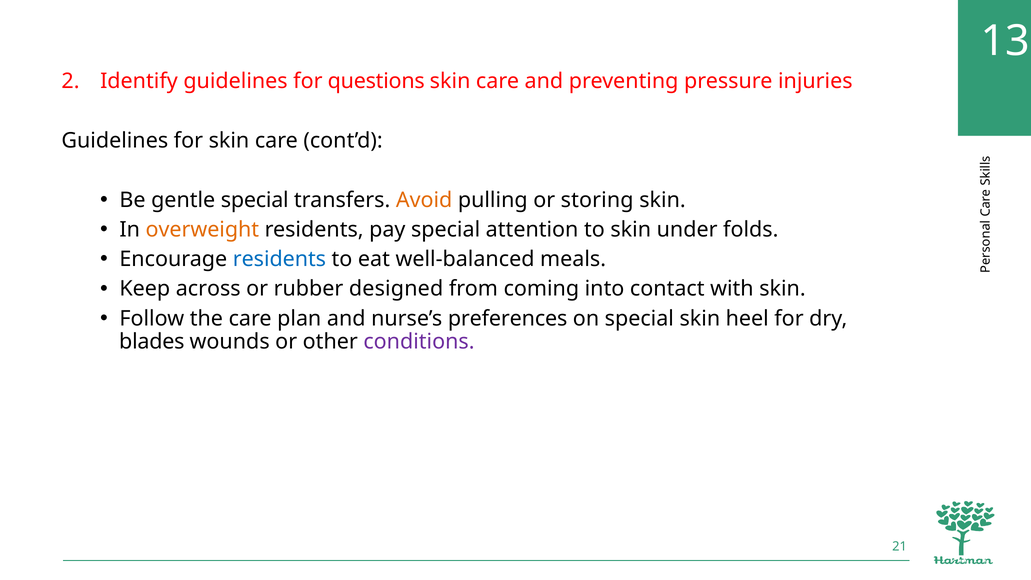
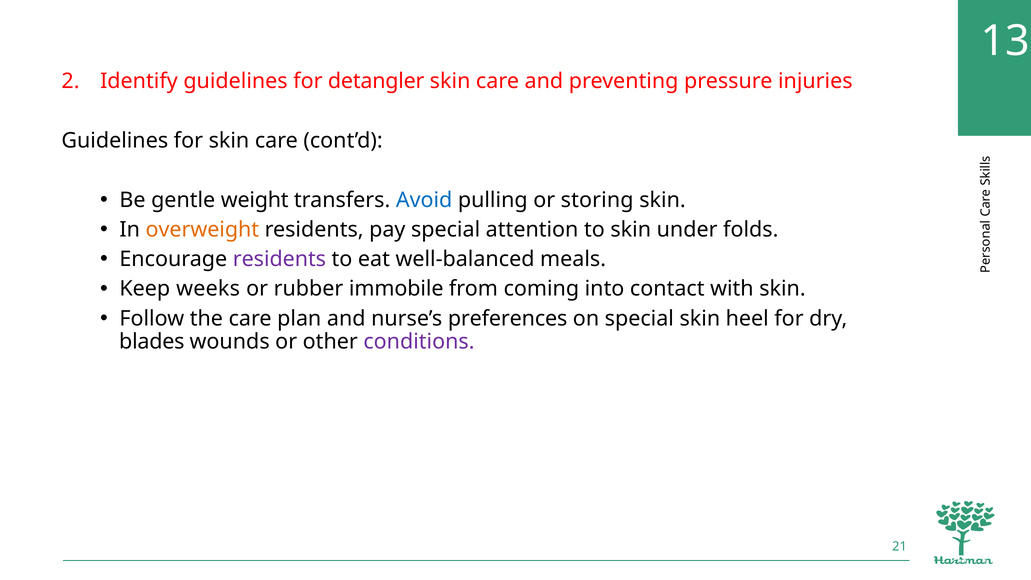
questions: questions -> detangler
gentle special: special -> weight
Avoid colour: orange -> blue
residents at (279, 259) colour: blue -> purple
across: across -> weeks
designed: designed -> immobile
